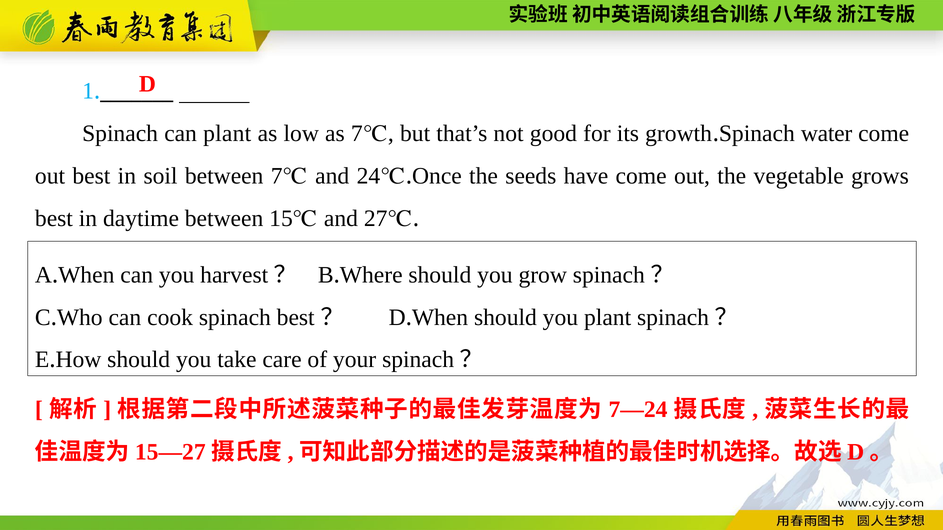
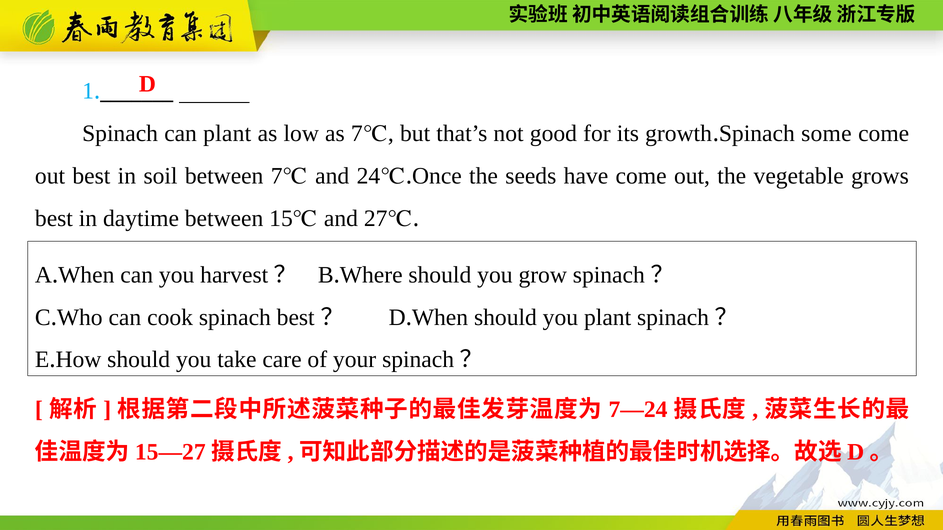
water: water -> some
